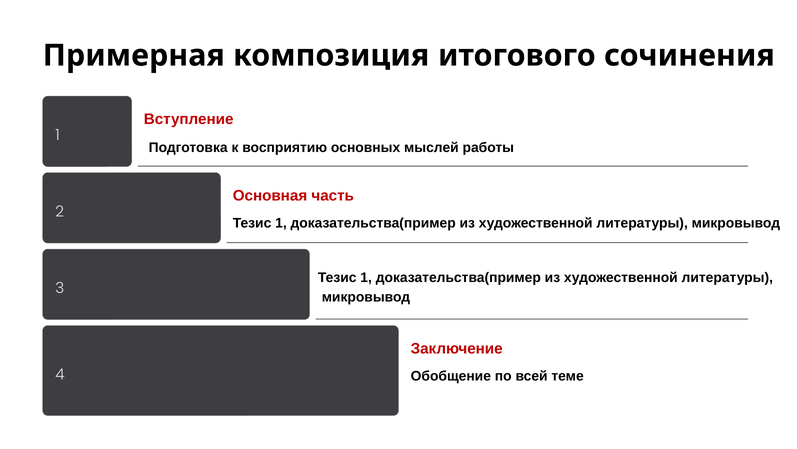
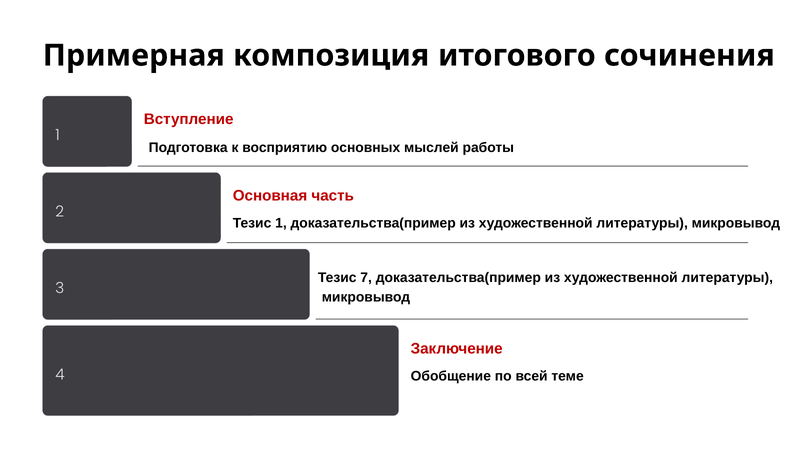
1 at (366, 277): 1 -> 7
